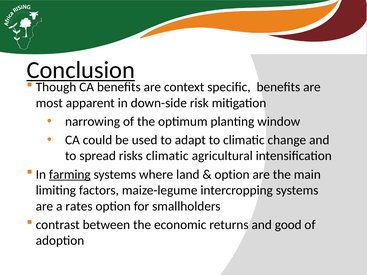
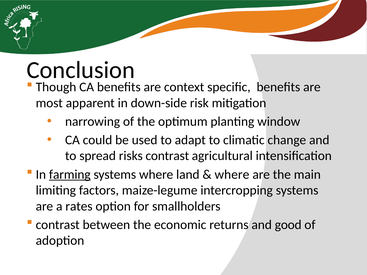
Conclusion underline: present -> none
risks climatic: climatic -> contrast
option at (232, 175): option -> where
